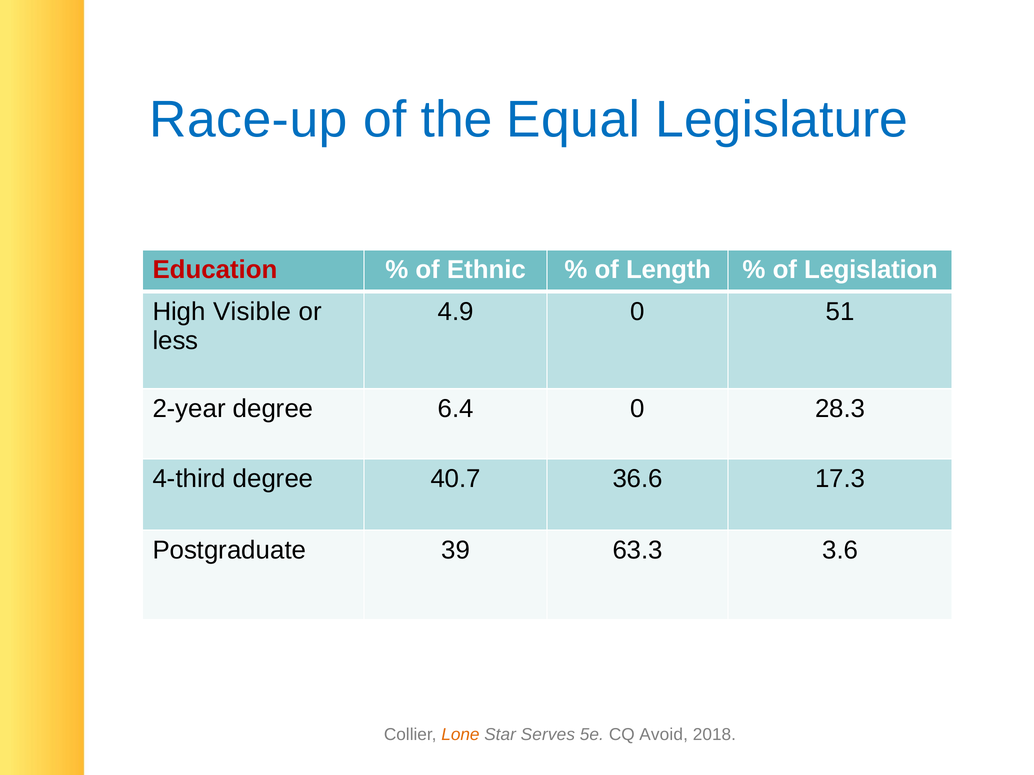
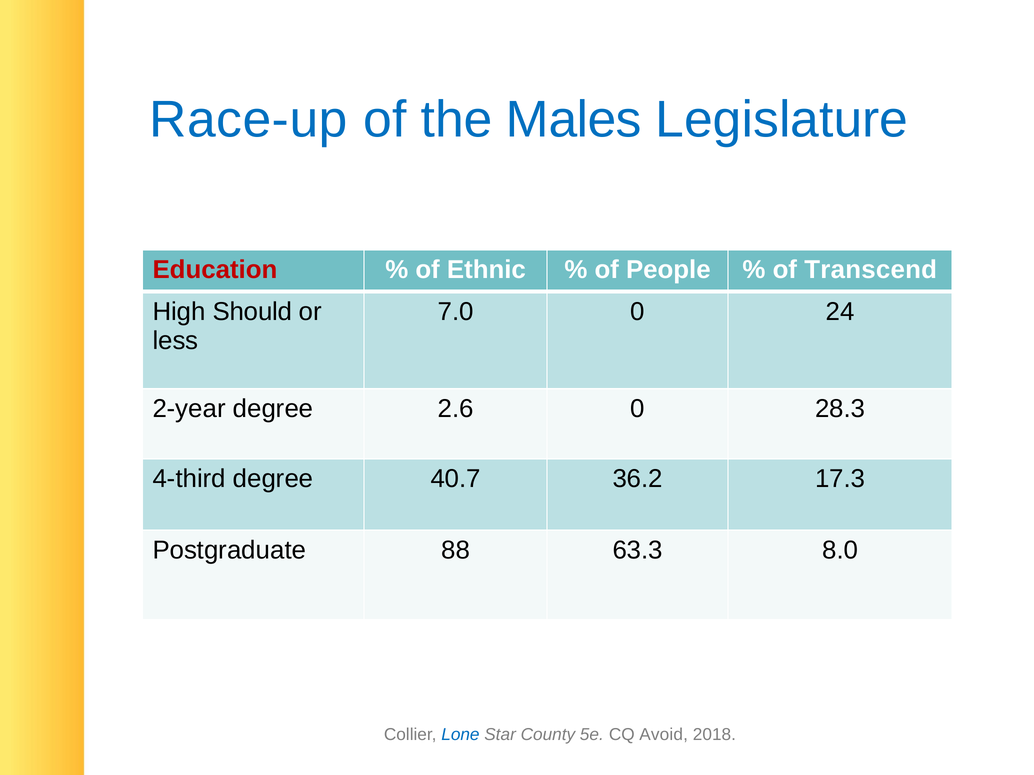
Equal: Equal -> Males
Length: Length -> People
Legislation: Legislation -> Transcend
Visible: Visible -> Should
4.9: 4.9 -> 7.0
51: 51 -> 24
6.4: 6.4 -> 2.6
36.6: 36.6 -> 36.2
39: 39 -> 88
3.6: 3.6 -> 8.0
Lone colour: orange -> blue
Serves: Serves -> County
